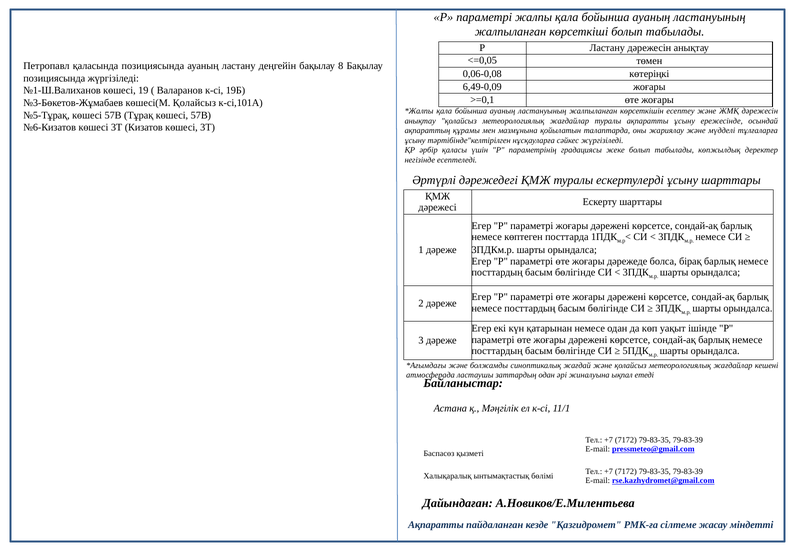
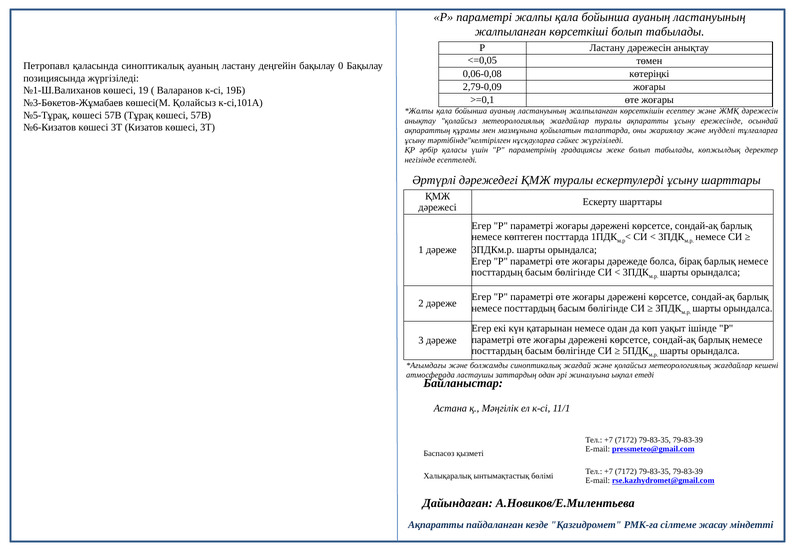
қаласында позициясында: позициясында -> синоптикалық
8: 8 -> 0
6,49-0,09: 6,49-0,09 -> 2,79-0,09
